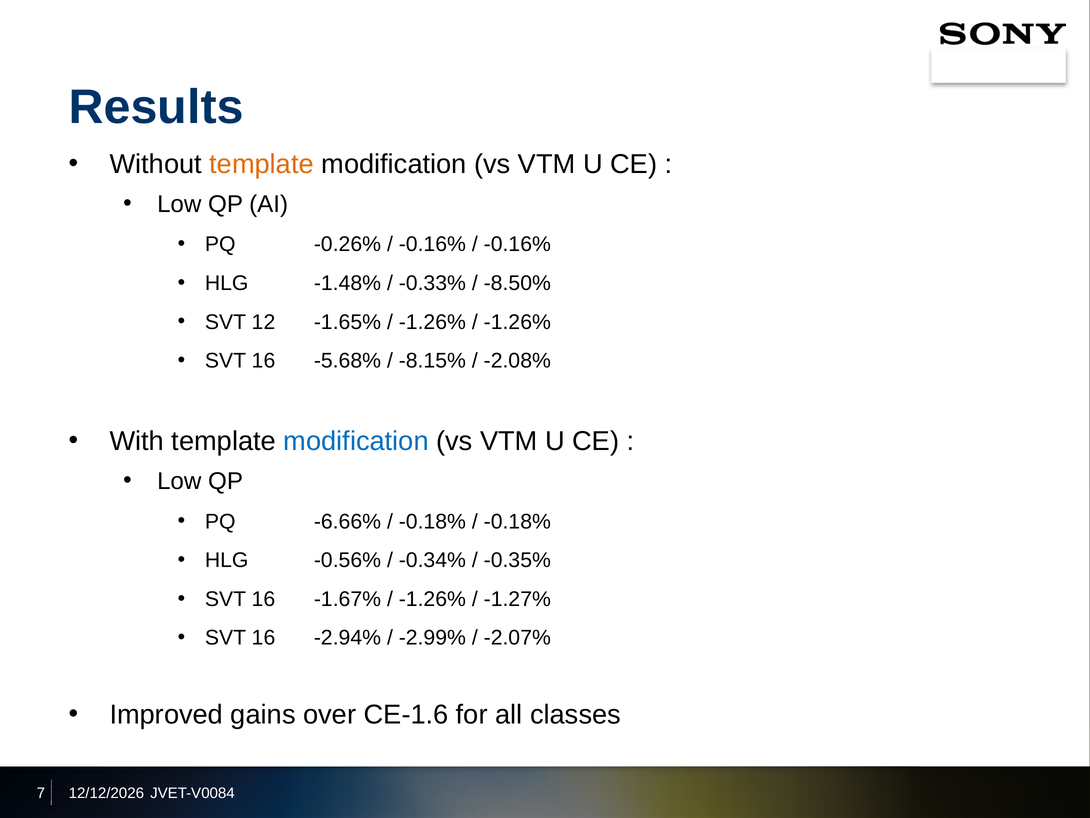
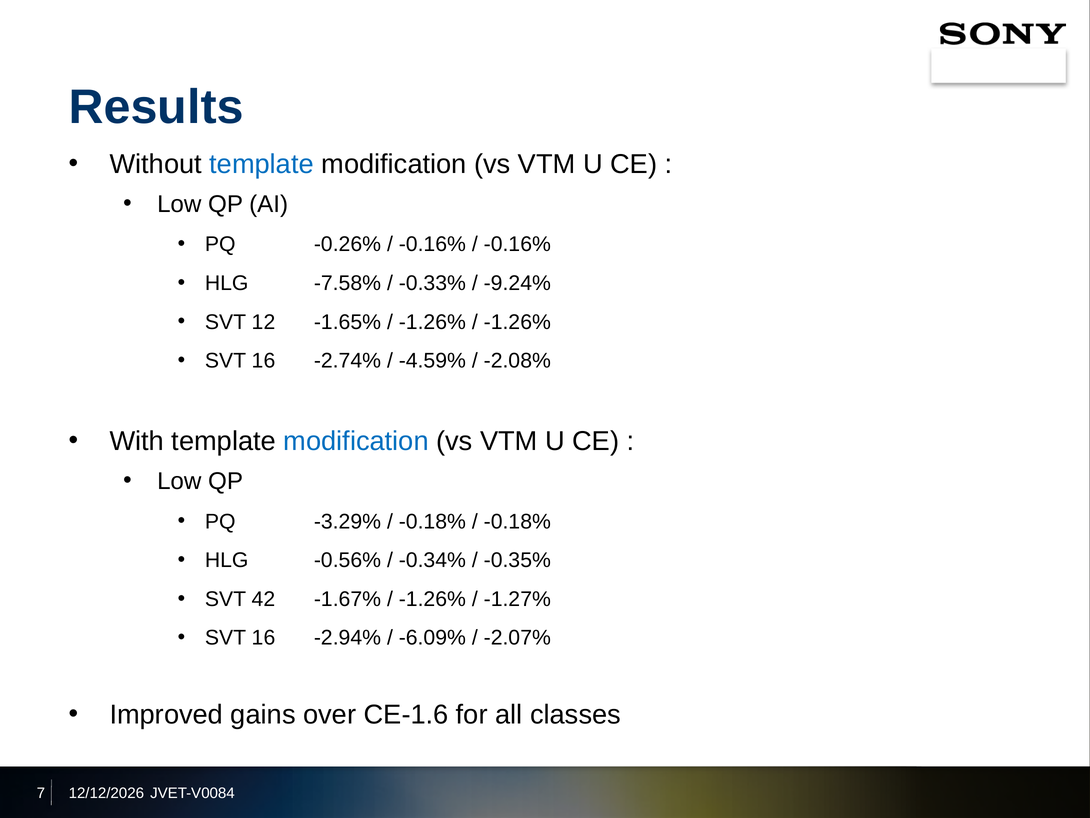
template at (262, 164) colour: orange -> blue
-1.48%: -1.48% -> -7.58%
-8.50%: -8.50% -> -9.24%
-5.68%: -5.68% -> -2.74%
-8.15%: -8.15% -> -4.59%
-6.66%: -6.66% -> -3.29%
16 at (263, 599): 16 -> 42
-2.99%: -2.99% -> -6.09%
